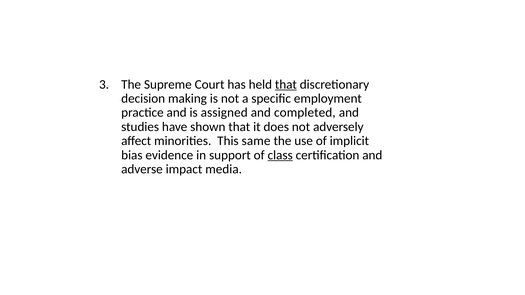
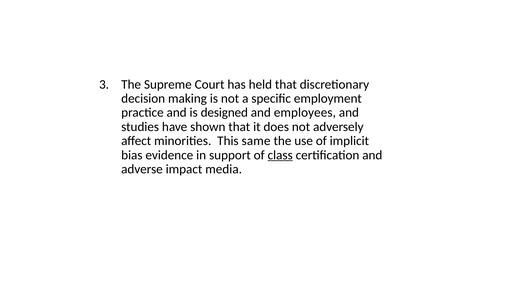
that at (286, 84) underline: present -> none
assigned: assigned -> designed
completed: completed -> employees
